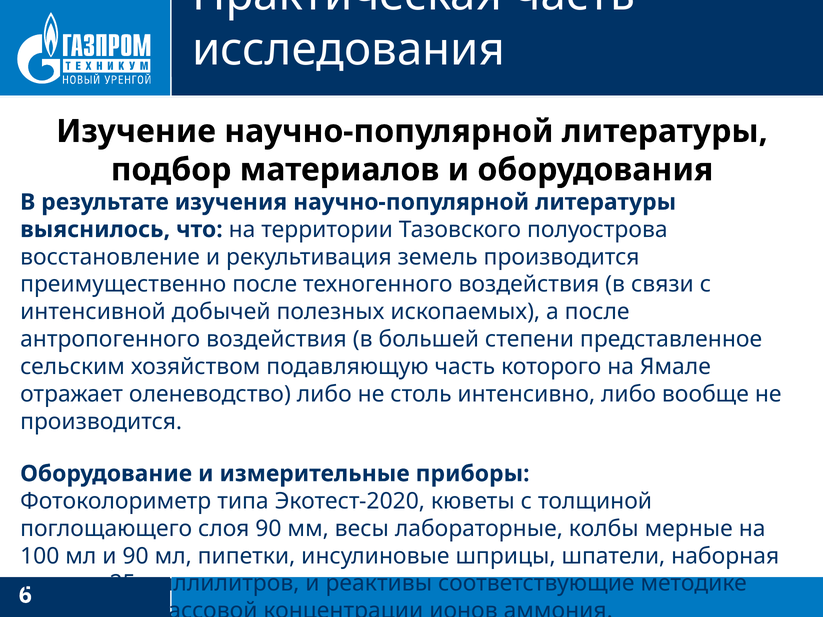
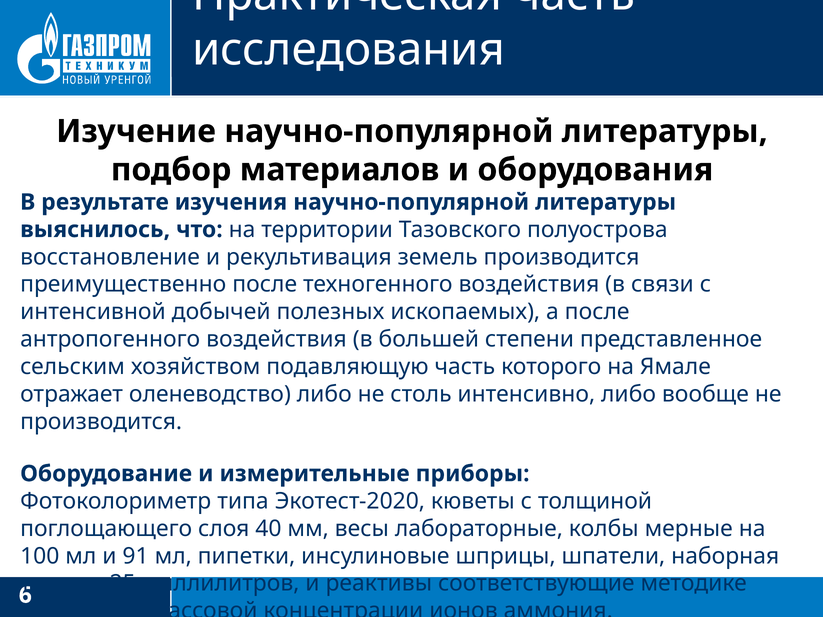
слоя 90: 90 -> 40
и 90: 90 -> 91
